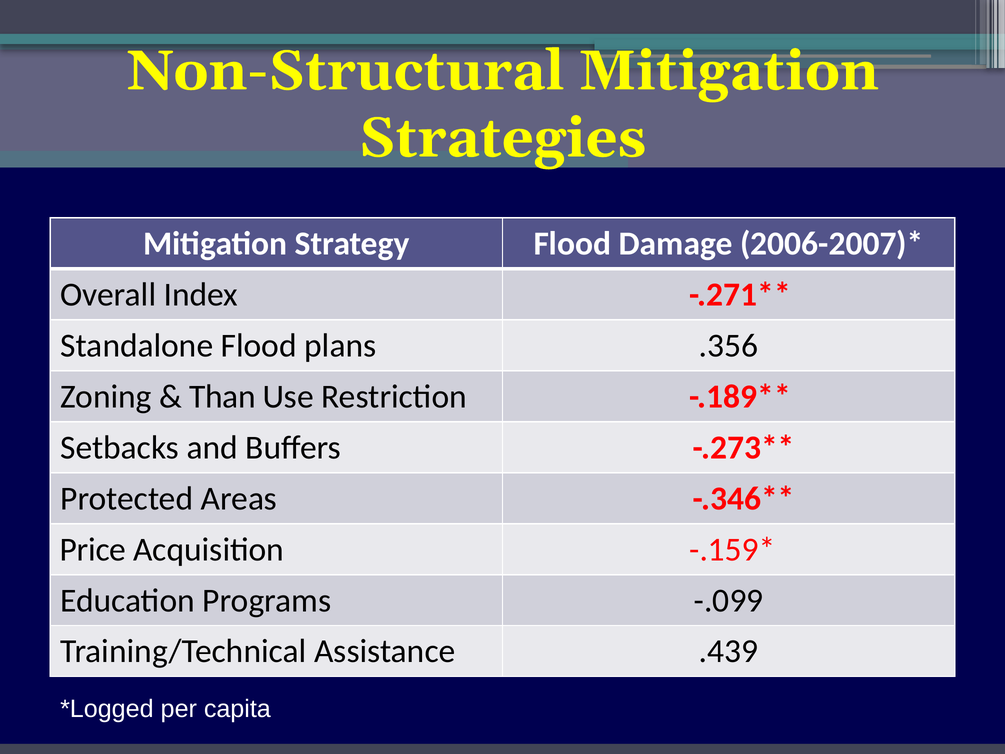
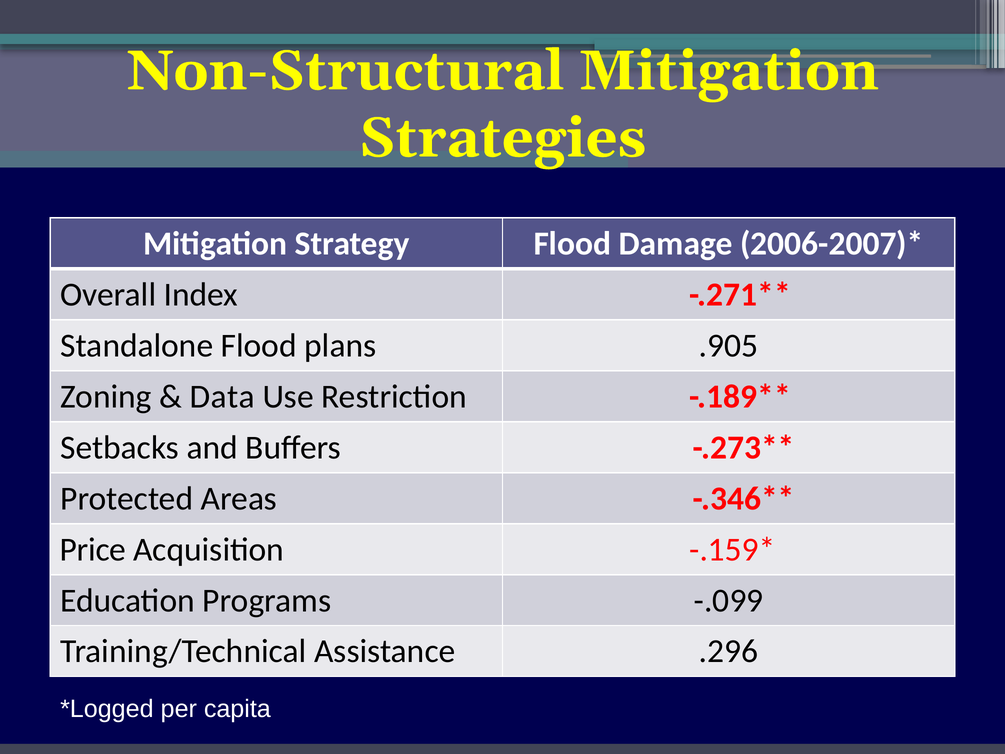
.356: .356 -> .905
Than: Than -> Data
.439: .439 -> .296
